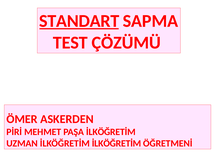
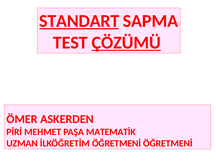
ÇÖZÜMÜ underline: none -> present
PAŞA İLKÖĞRETİM: İLKÖĞRETİM -> MATEMATİK
İLKÖĞRETİM İLKÖĞRETİM: İLKÖĞRETİM -> ÖĞRETMENİ
